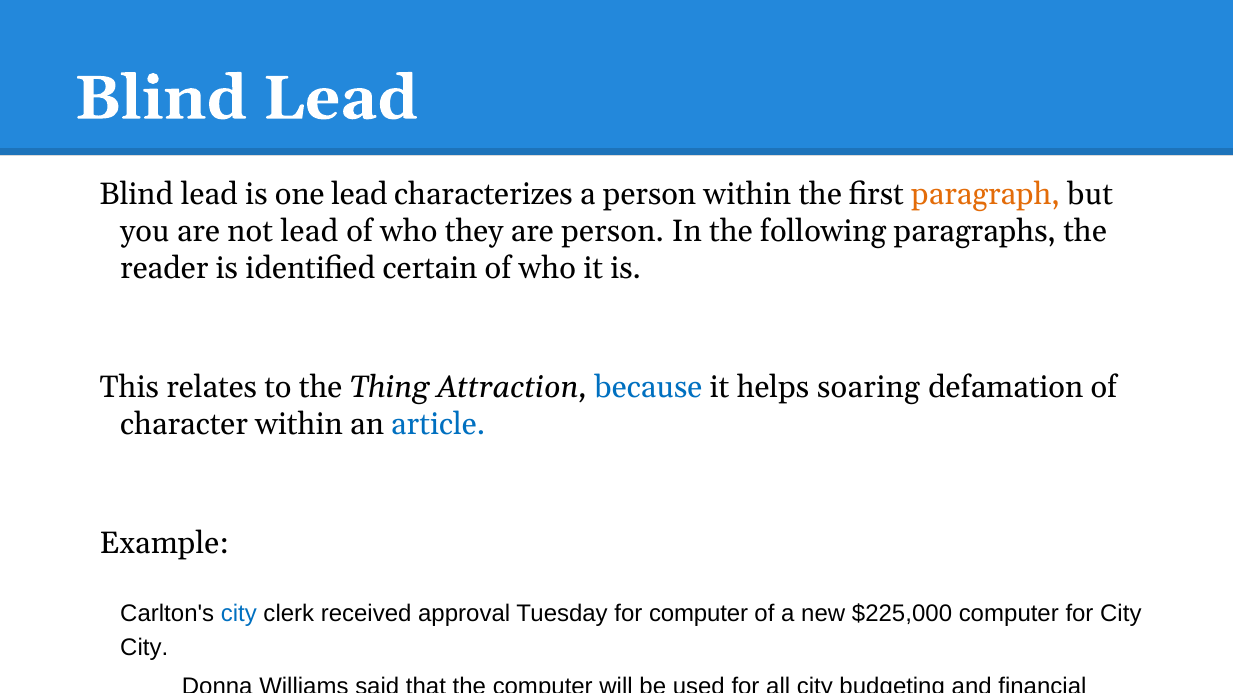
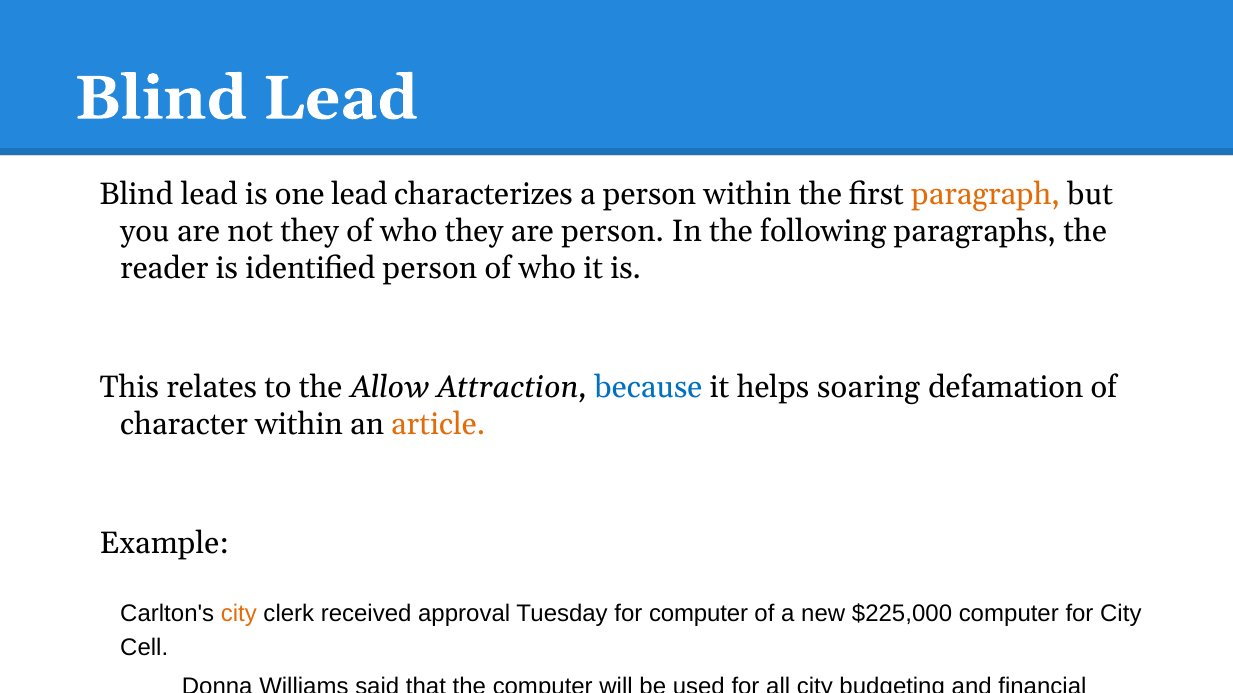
not lead: lead -> they
identified certain: certain -> person
Thing: Thing -> Allow
article colour: blue -> orange
city at (239, 614) colour: blue -> orange
City at (144, 649): City -> Cell
